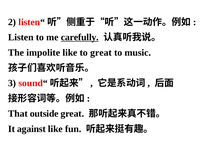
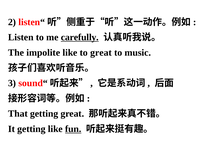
That outside: outside -> getting
It against: against -> getting
fun underline: none -> present
